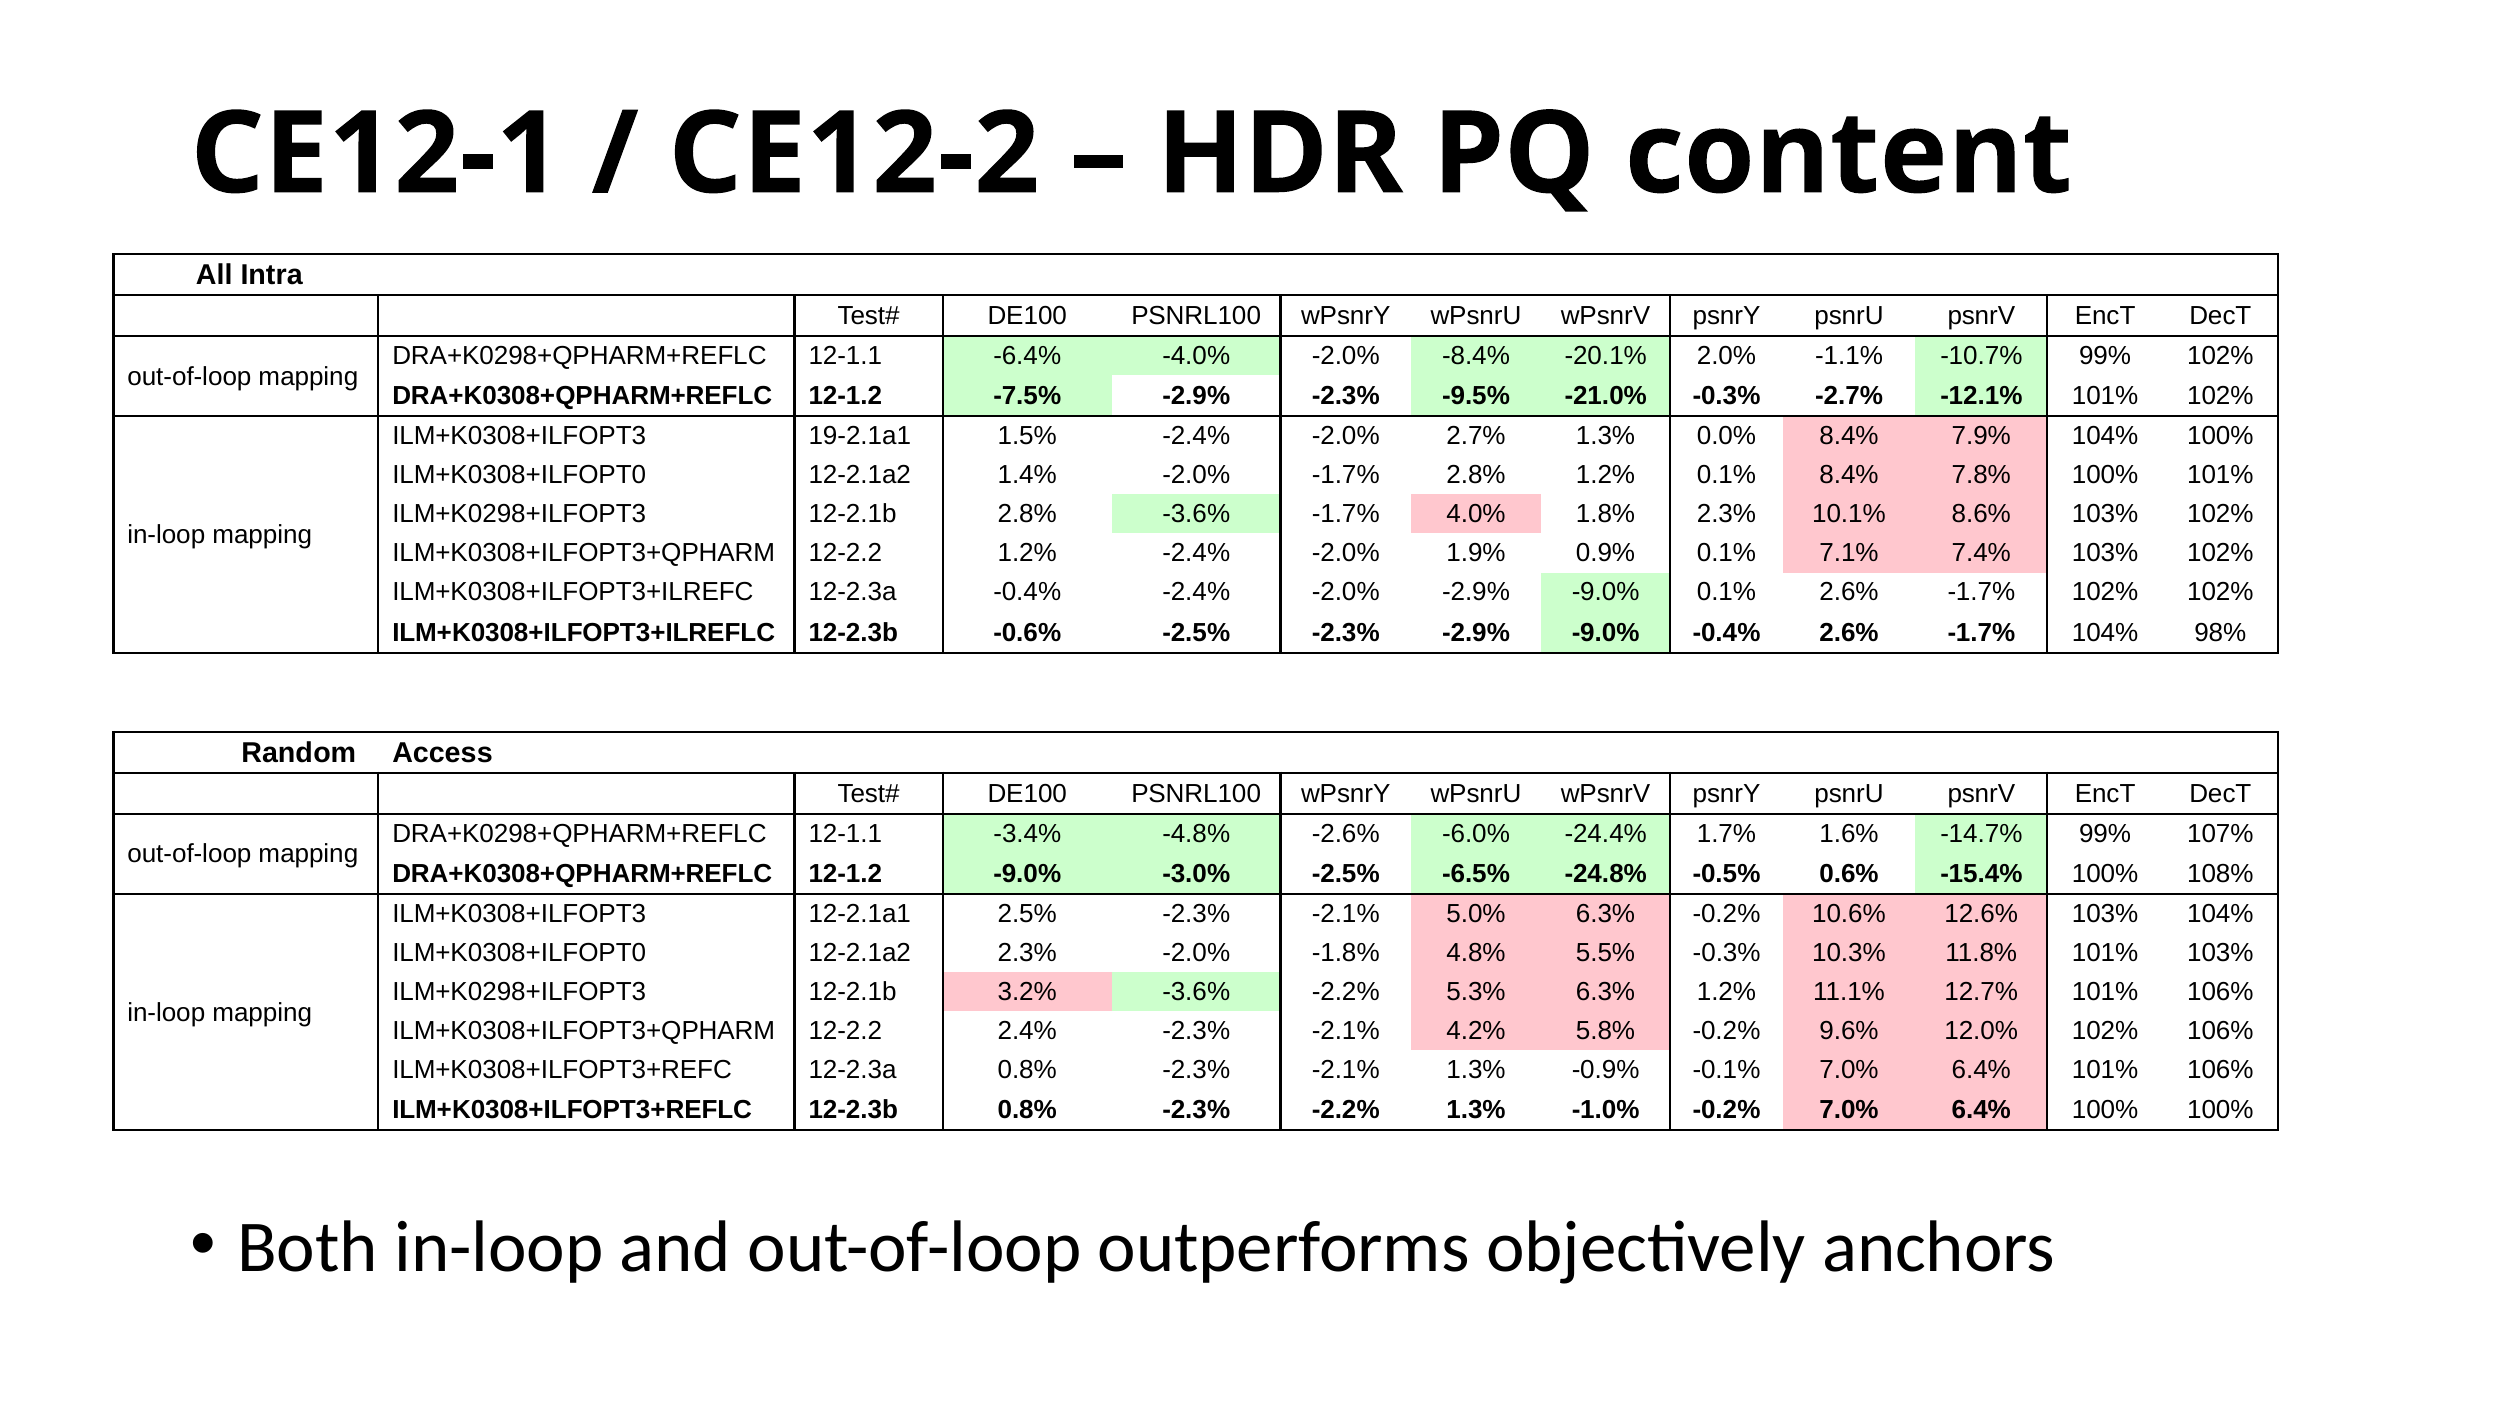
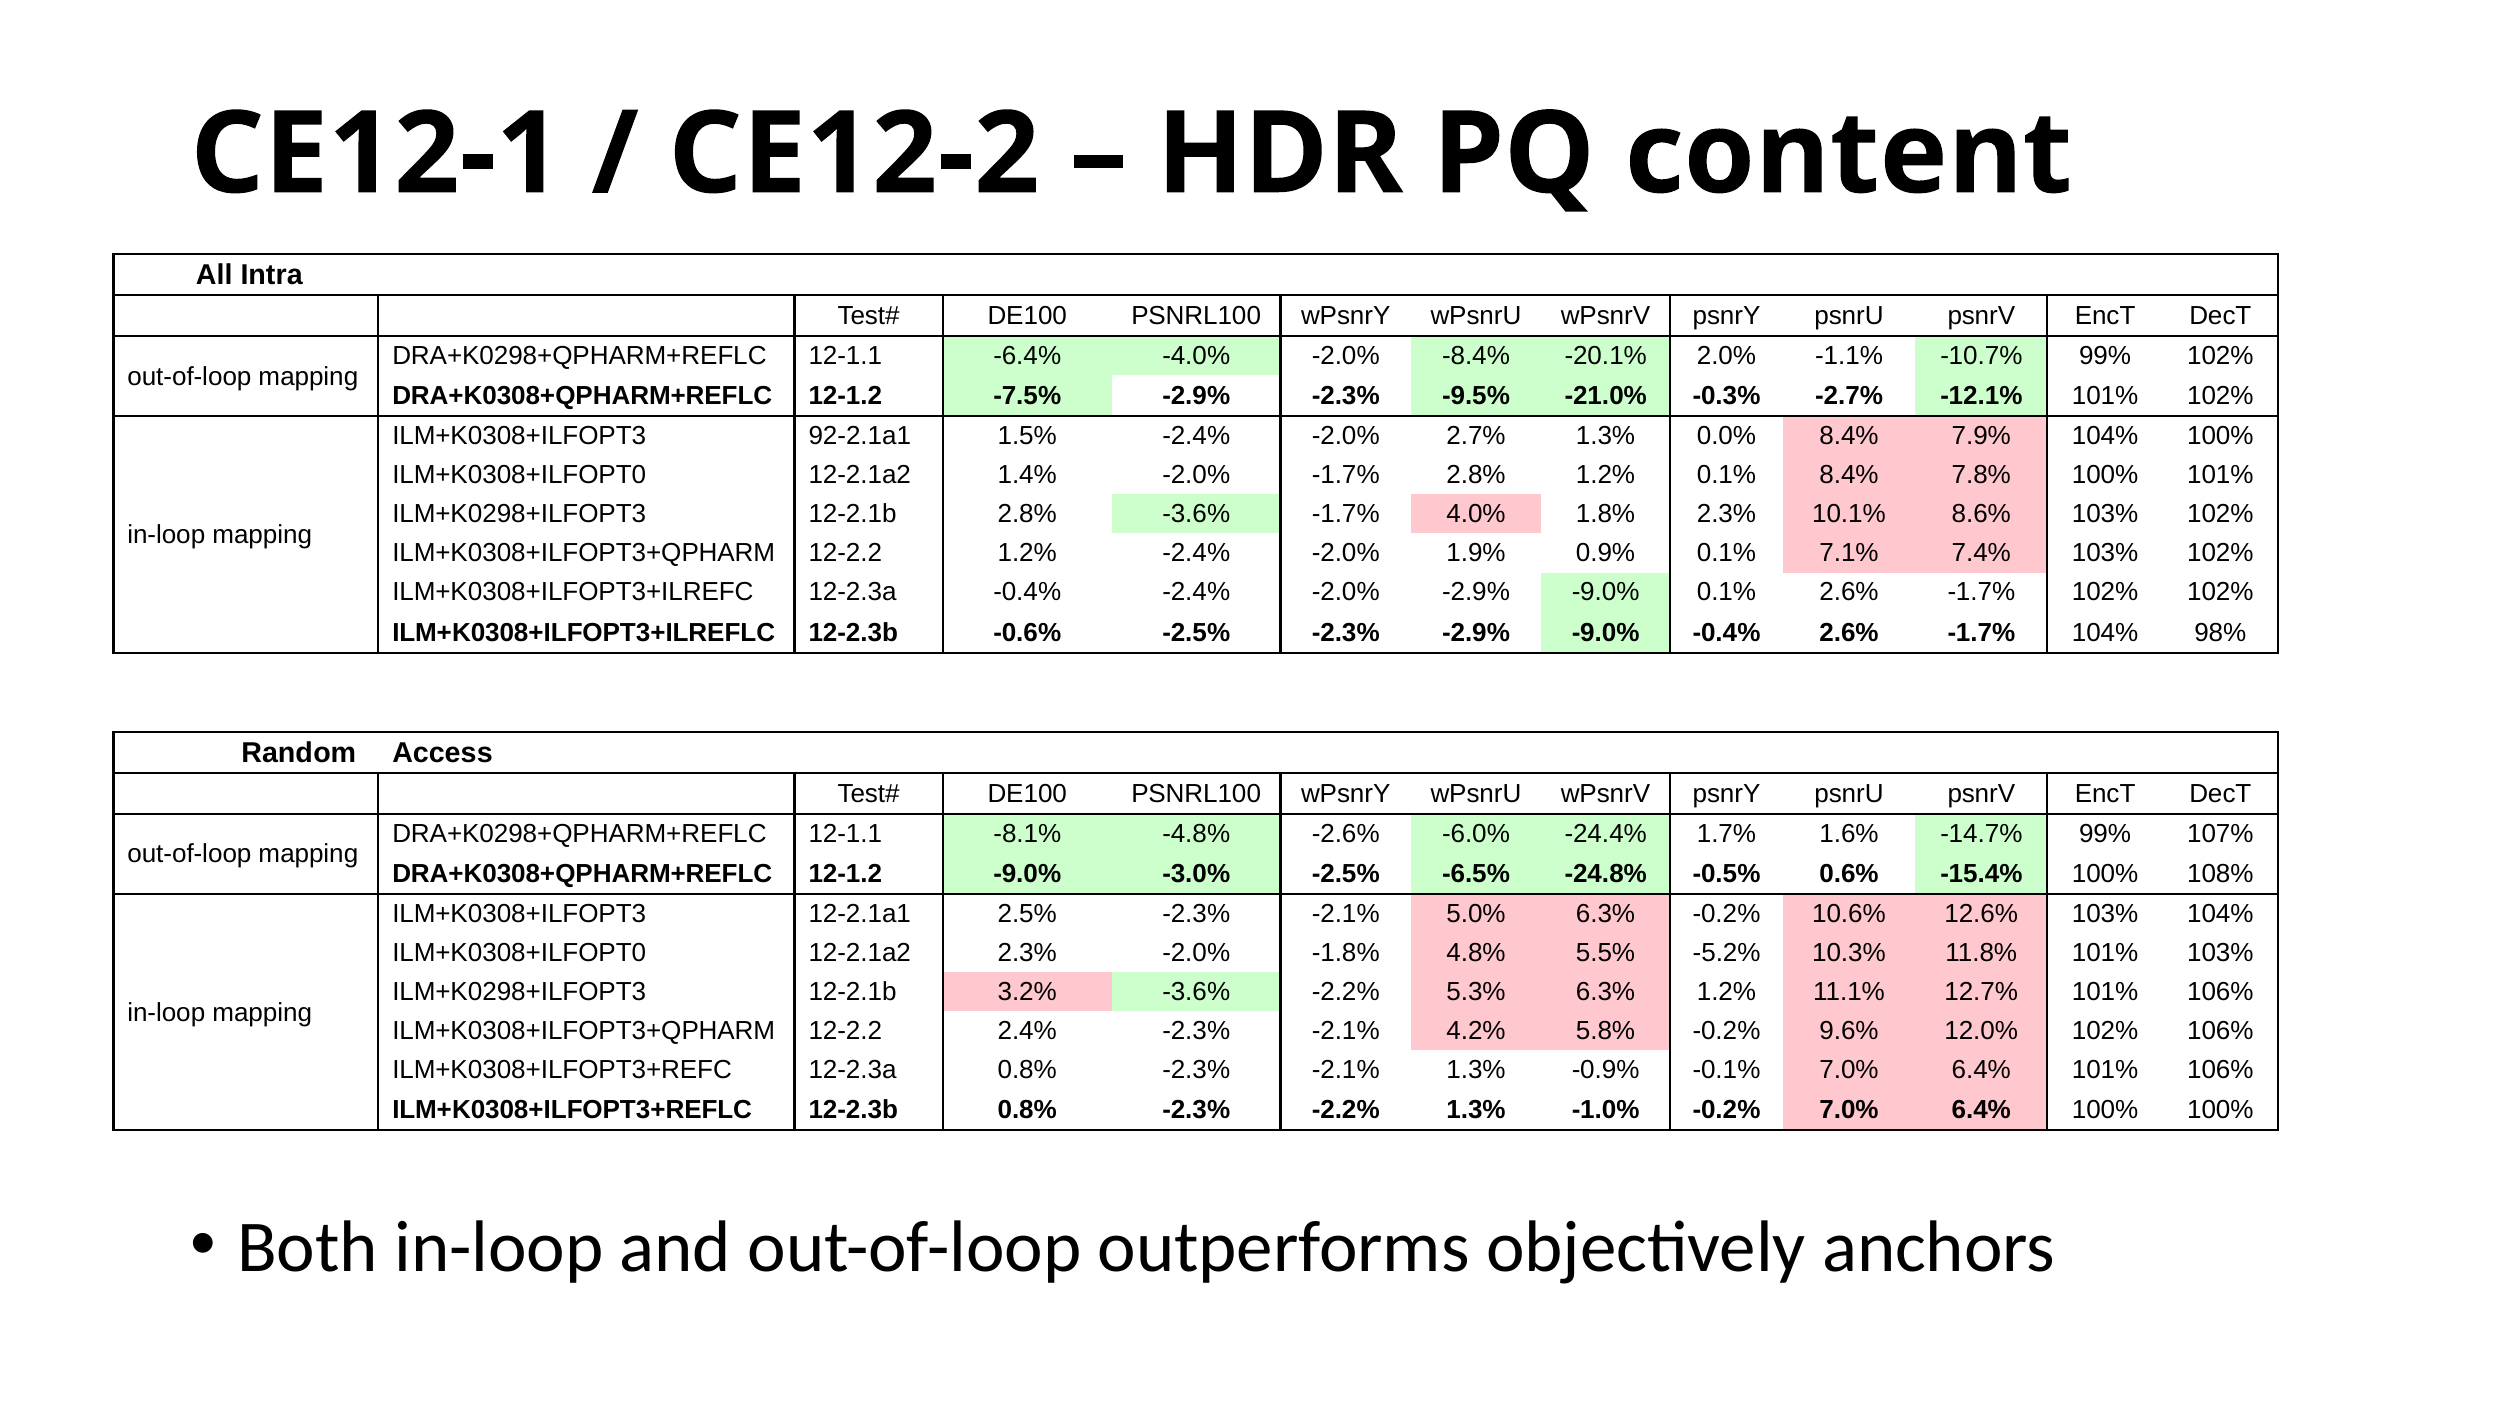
19-2.1a1: 19-2.1a1 -> 92-2.1a1
-3.4%: -3.4% -> -8.1%
5.5% -0.3%: -0.3% -> -5.2%
